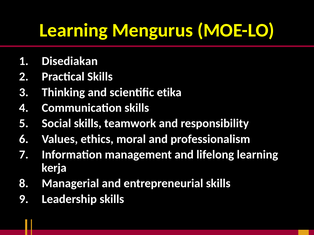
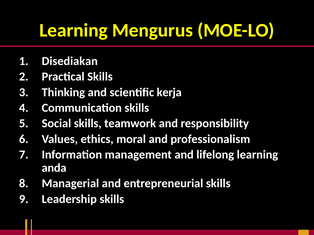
etika: etika -> kerja
kerja: kerja -> anda
